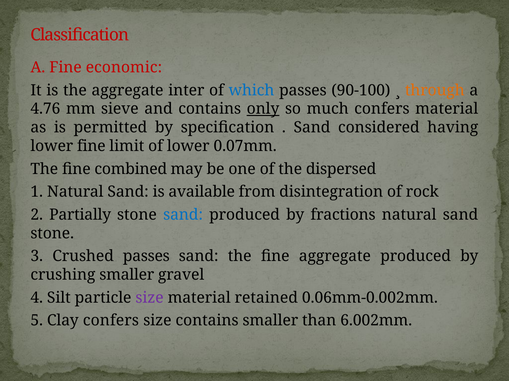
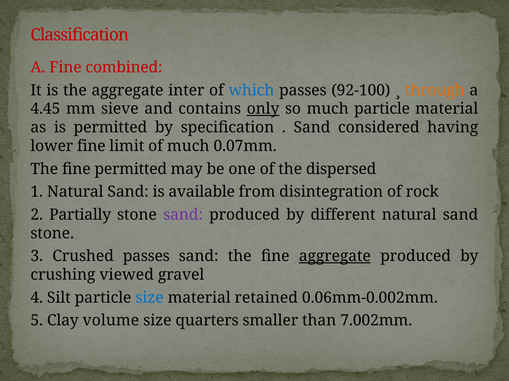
economic: economic -> combined
90-100: 90-100 -> 92-100
4.76: 4.76 -> 4.45
much confers: confers -> particle
of lower: lower -> much
fine combined: combined -> permitted
sand at (183, 215) colour: blue -> purple
fractions: fractions -> different
aggregate at (335, 257) underline: none -> present
crushing smaller: smaller -> viewed
size at (150, 298) colour: purple -> blue
Clay confers: confers -> volume
size contains: contains -> quarters
6.002mm: 6.002mm -> 7.002mm
